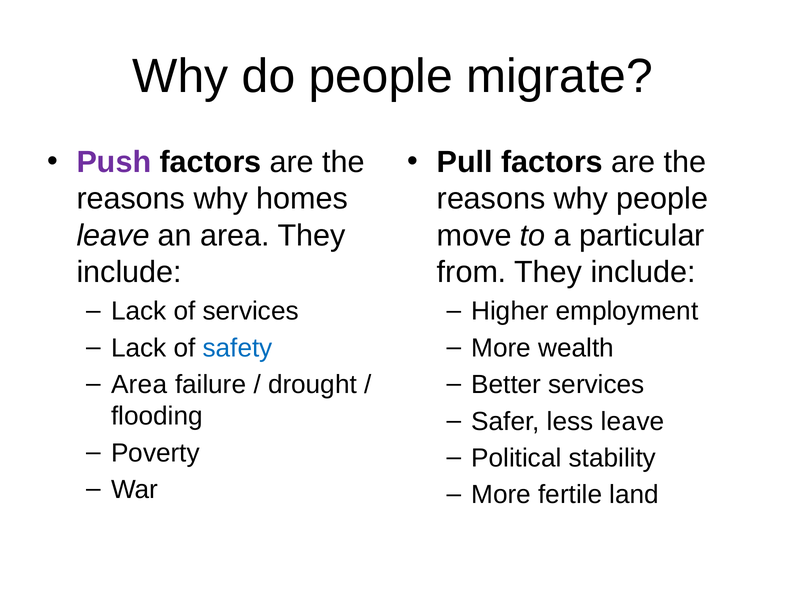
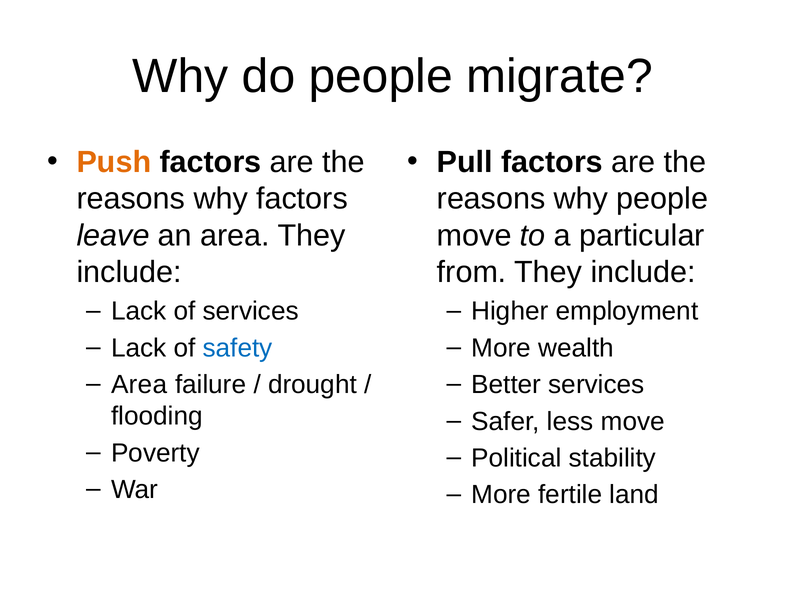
Push colour: purple -> orange
why homes: homes -> factors
less leave: leave -> move
